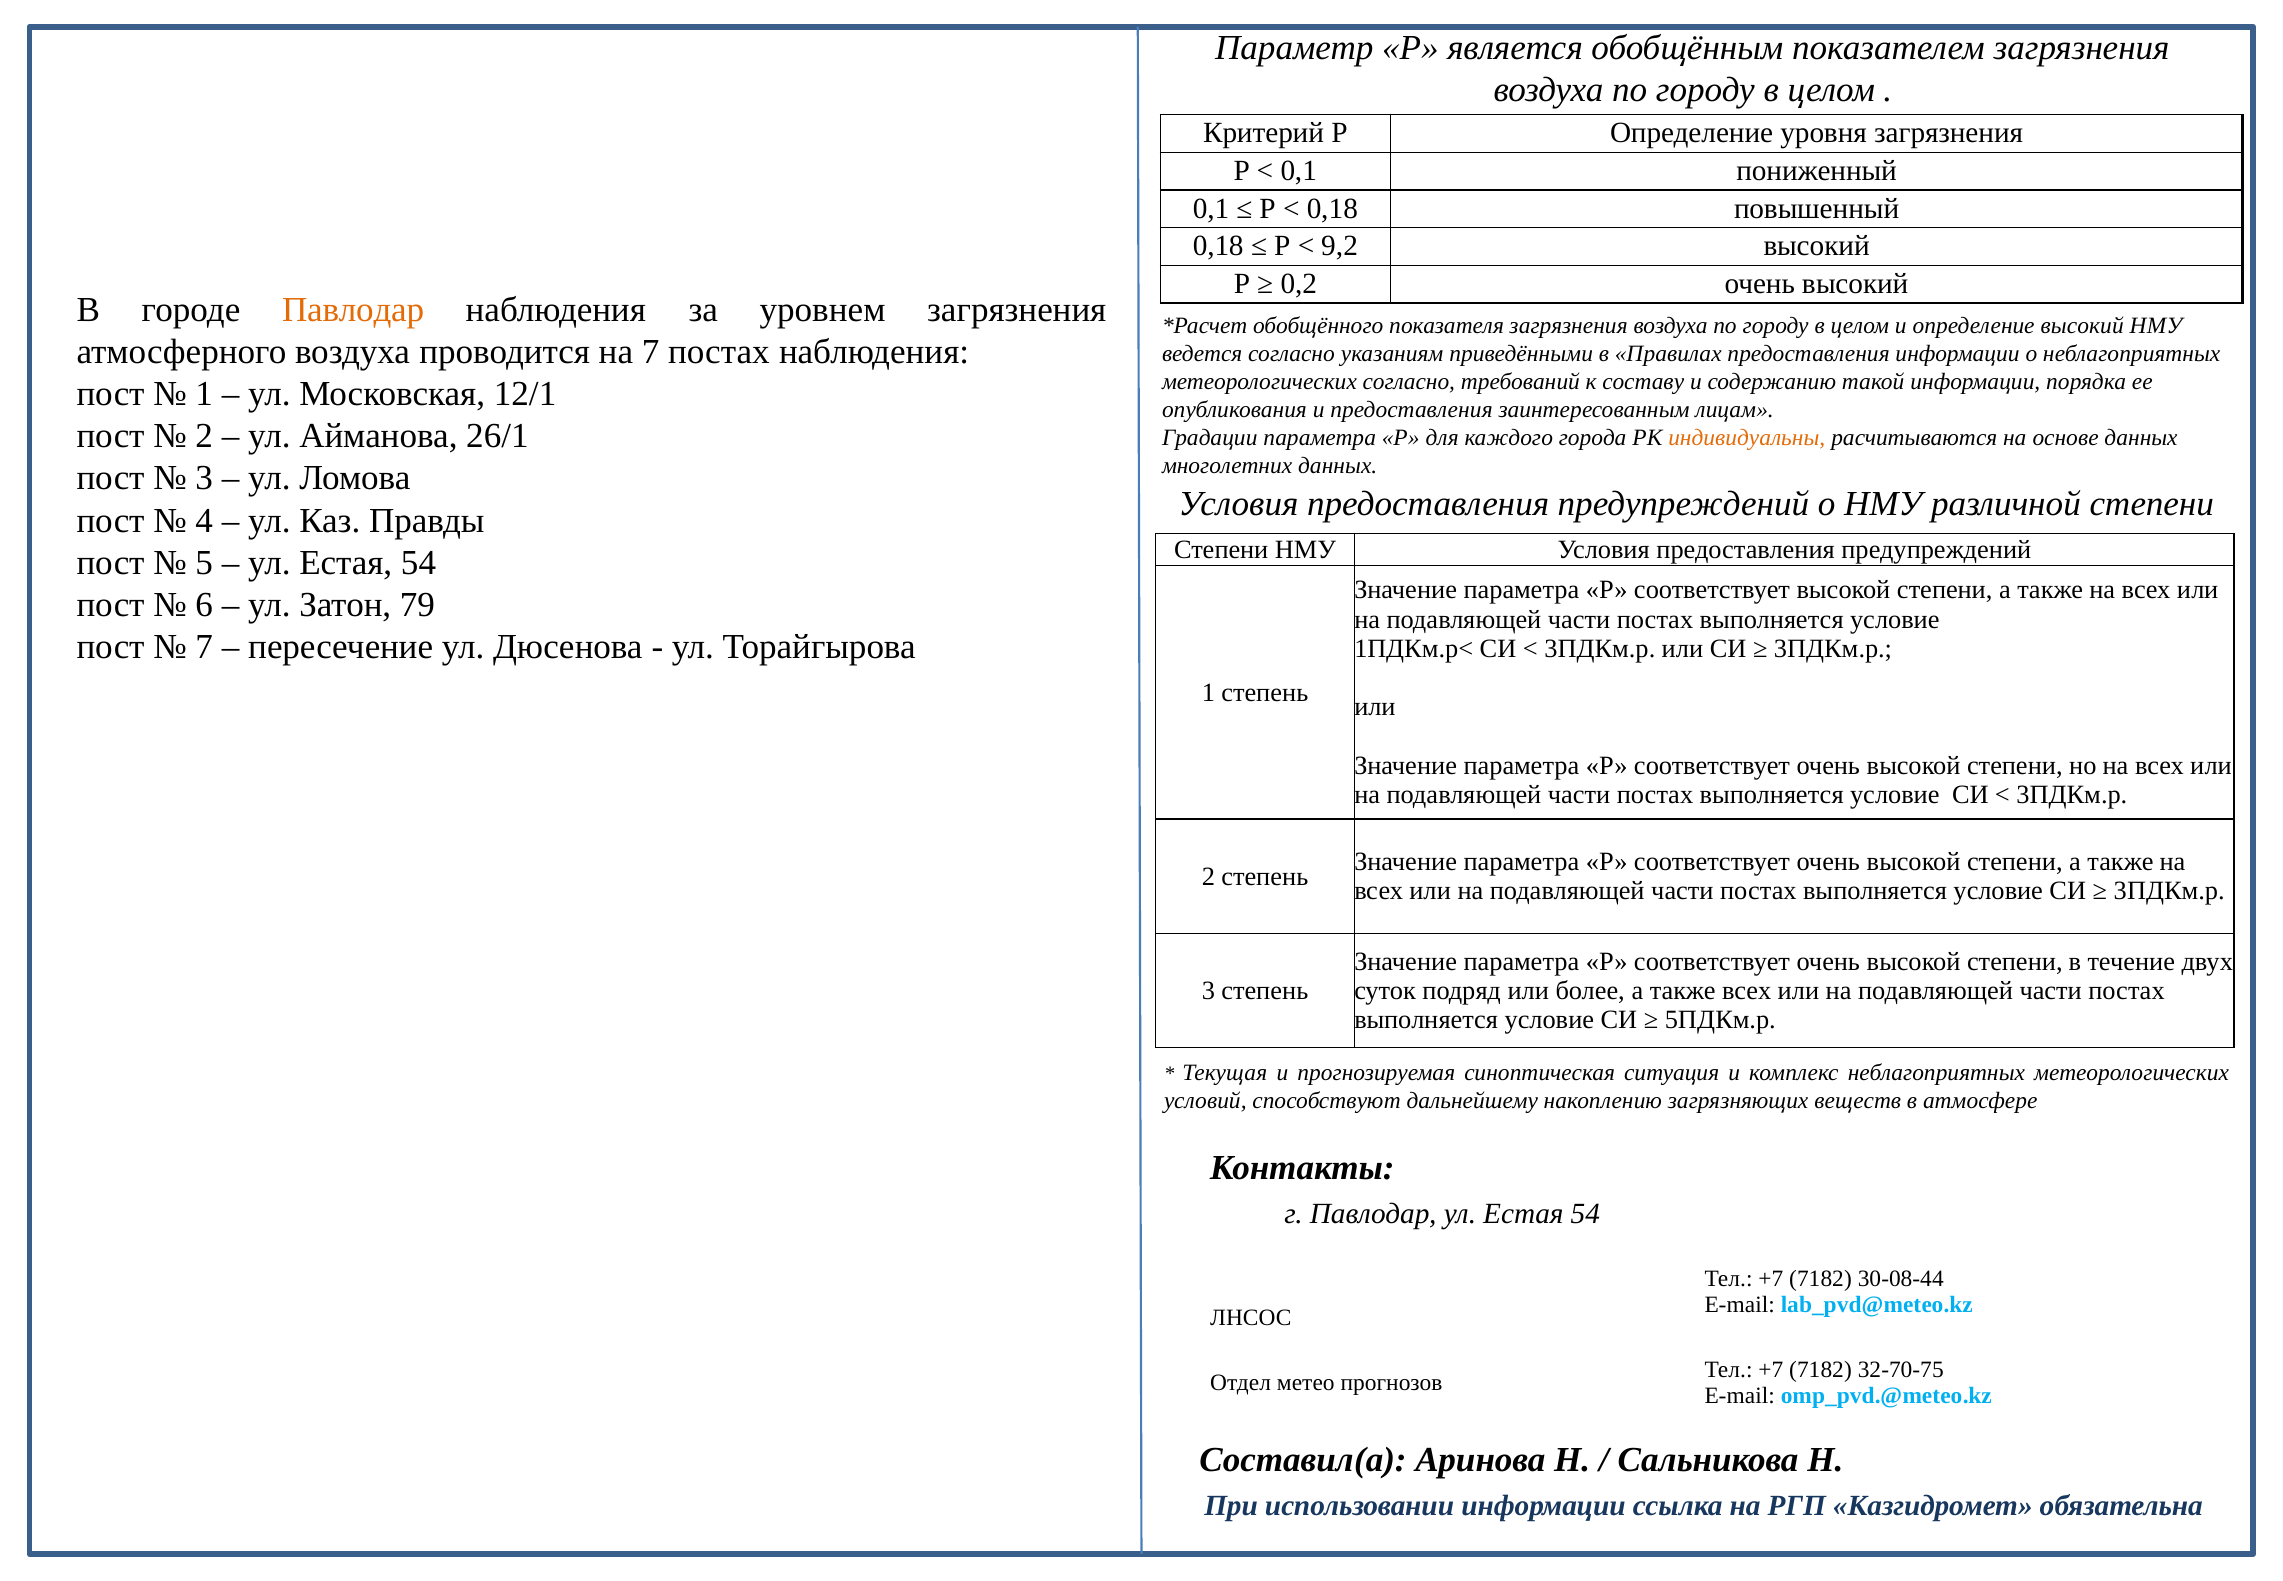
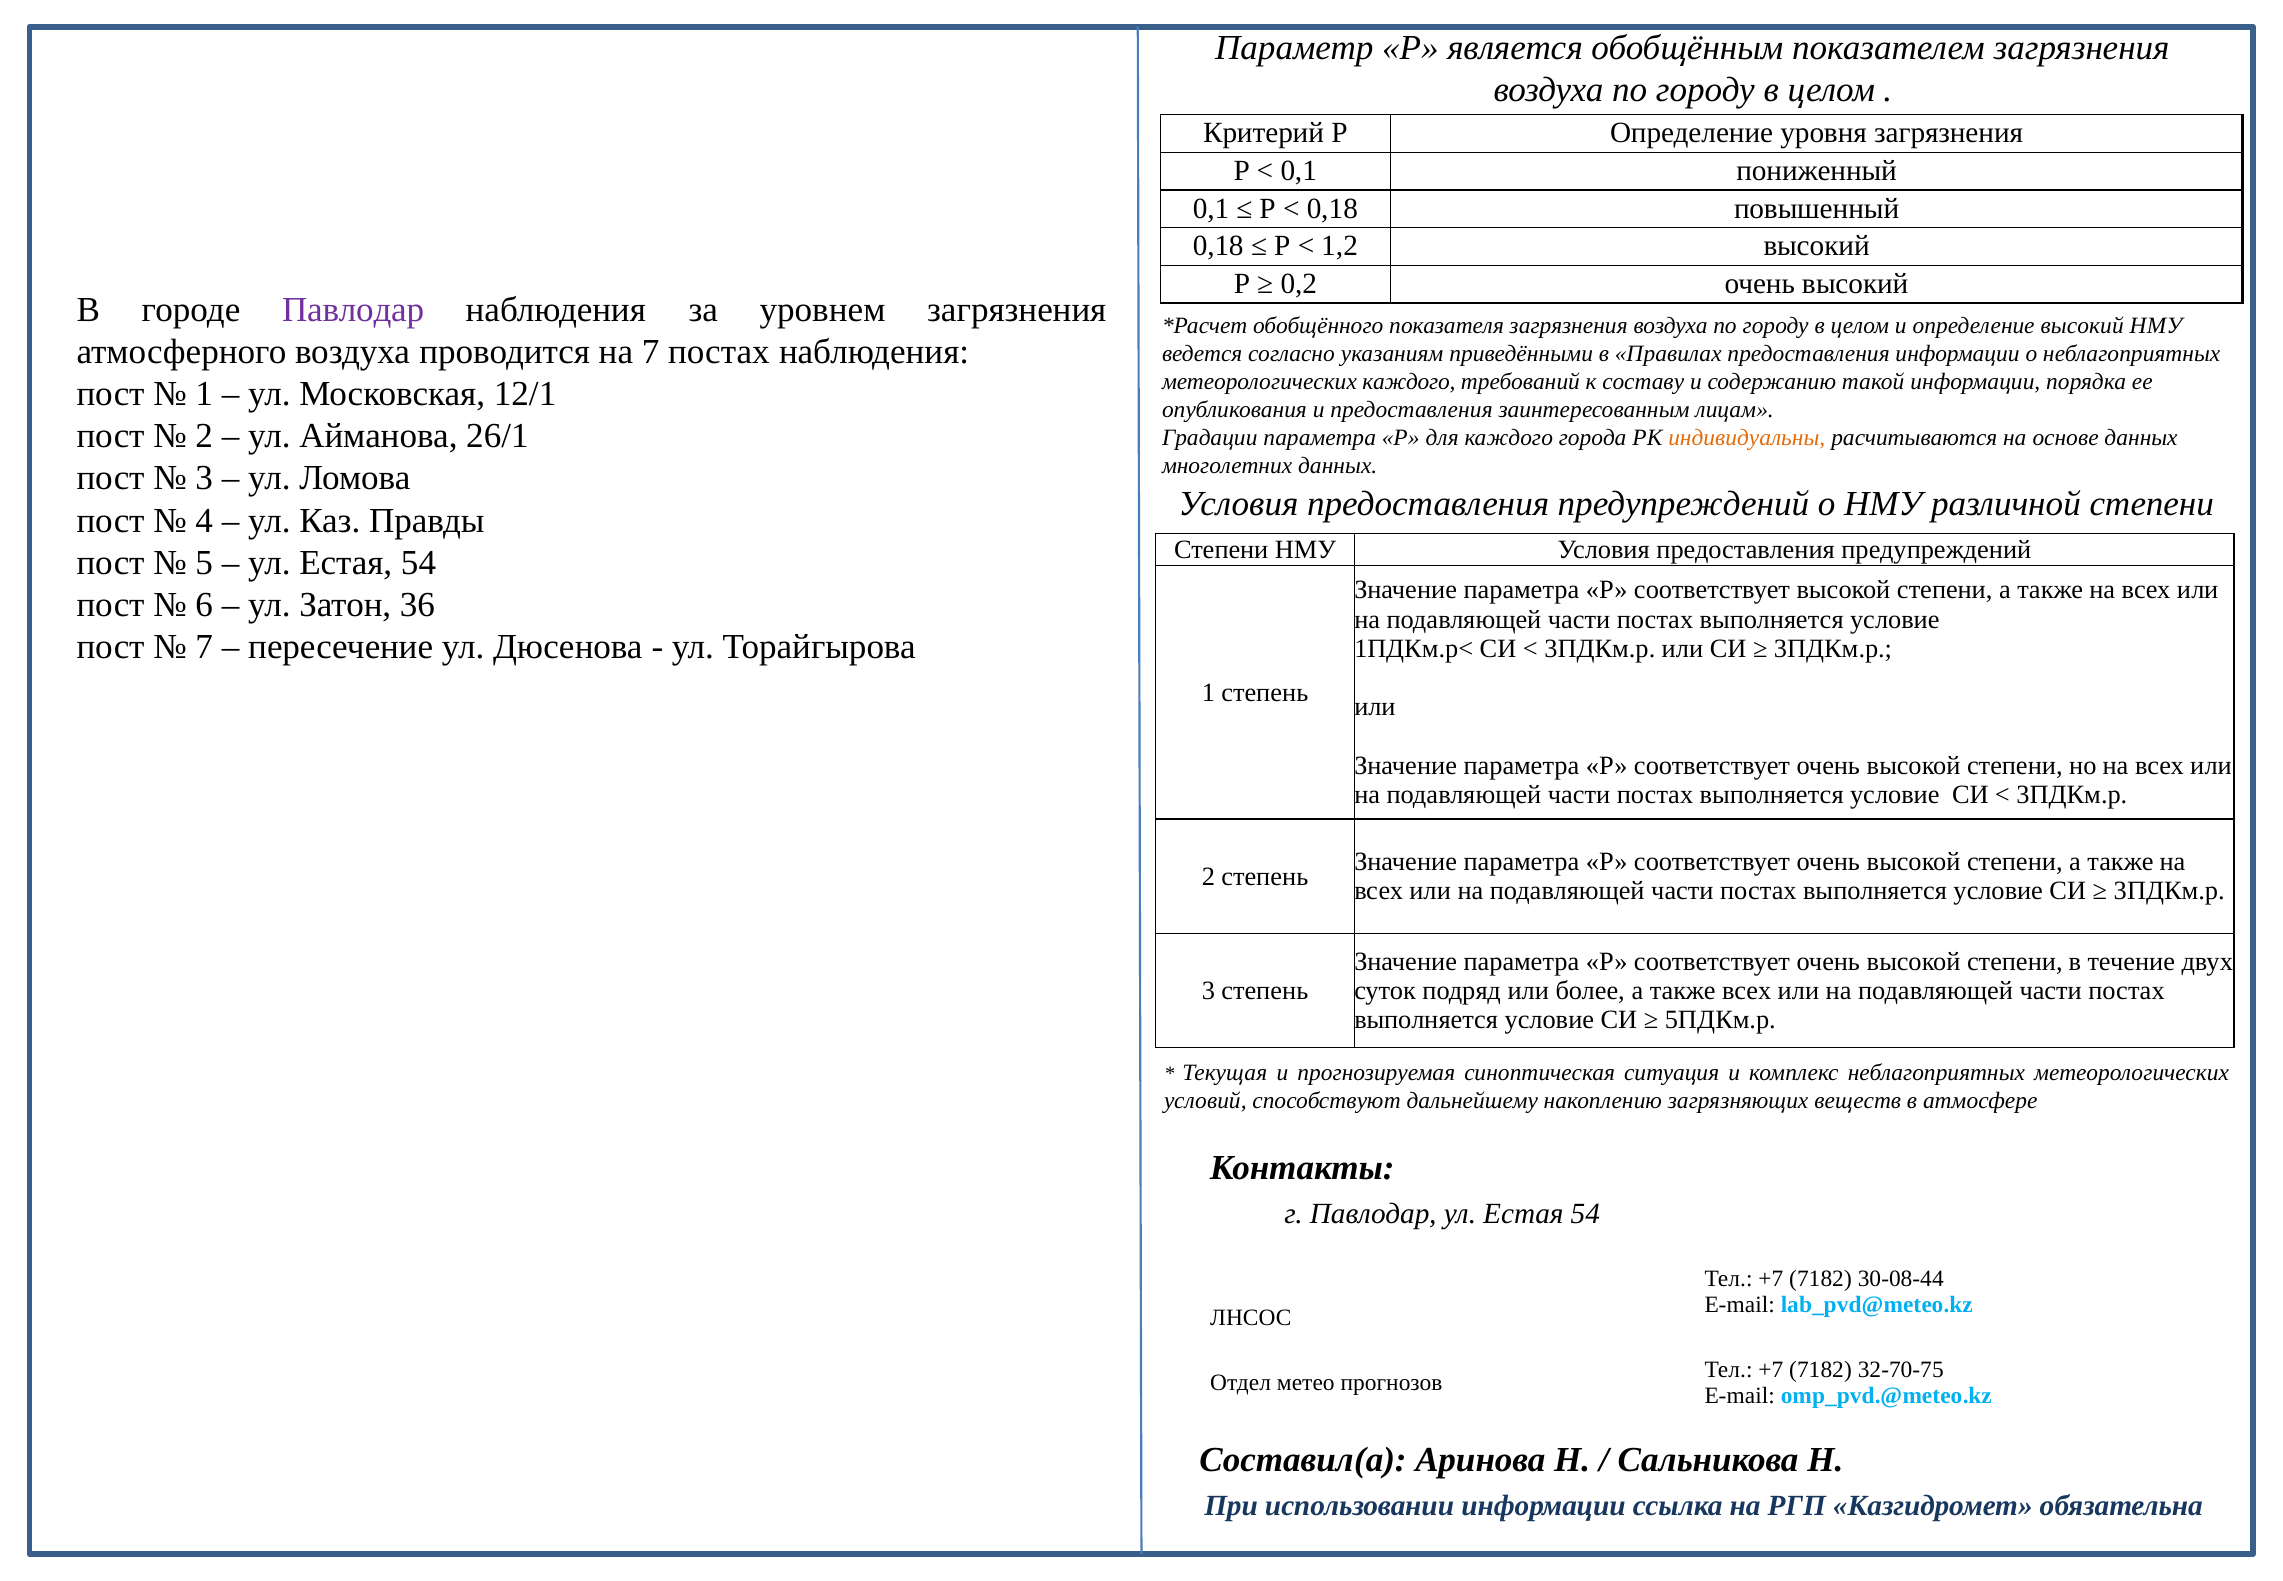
9,2: 9,2 -> 1,2
Павлодар at (353, 310) colour: orange -> purple
метеорологических согласно: согласно -> каждого
79: 79 -> 36
